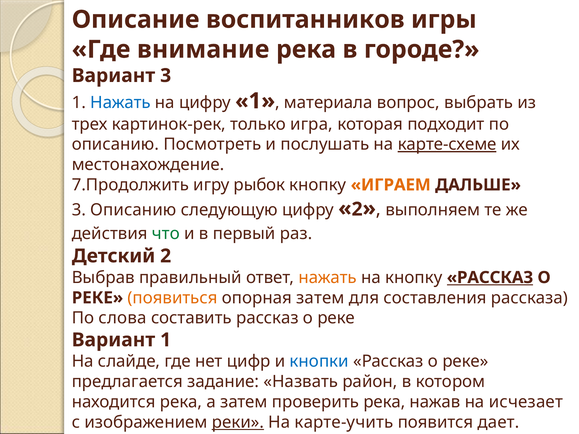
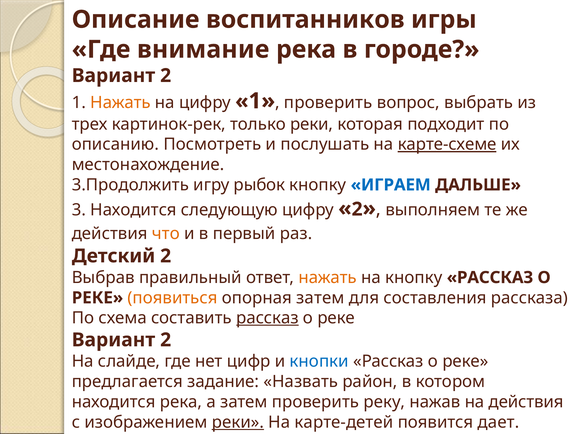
3 at (166, 76): 3 -> 2
Нажать at (121, 103) colour: blue -> orange
1 материала: материала -> проверить
только игра: игра -> реки
7.Продолжить: 7.Продолжить -> 3.Продолжить
ИГРАЕМ colour: orange -> blue
3 Описанию: Описанию -> Находится
что colour: green -> orange
РАССКАЗ at (490, 278) underline: present -> none
слова: слова -> схема
рассказ at (267, 318) underline: none -> present
1 at (166, 340): 1 -> 2
проверить река: река -> реку
на исчезает: исчезает -> действия
карте-учить: карте-учить -> карте-детей
